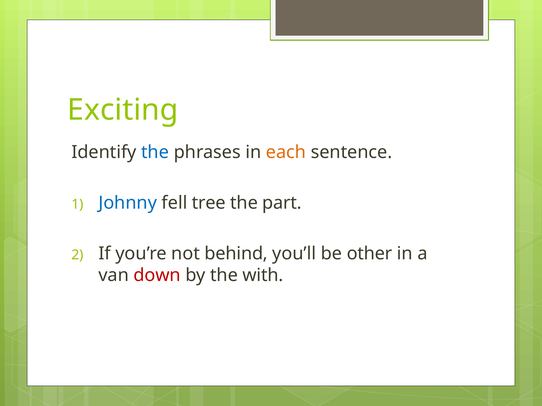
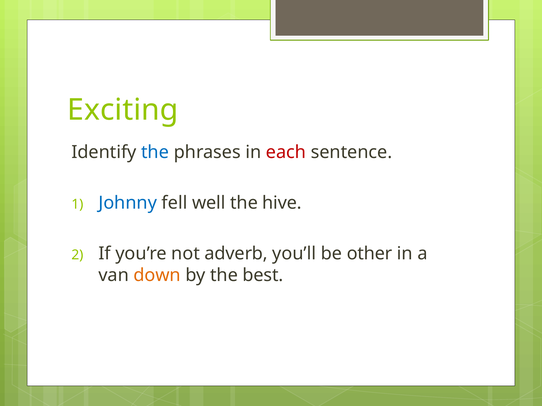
each colour: orange -> red
tree: tree -> well
part: part -> hive
behind: behind -> adverb
down colour: red -> orange
with: with -> best
